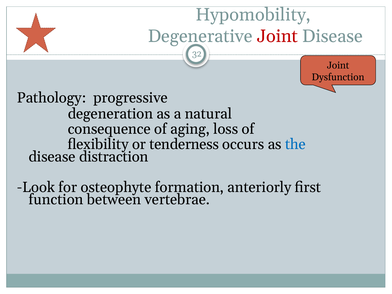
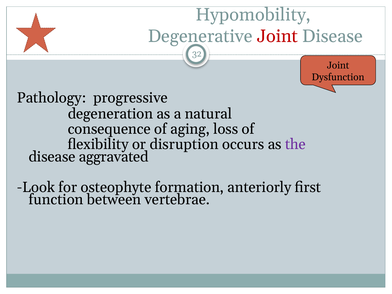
tenderness: tenderness -> disruption
the colour: blue -> purple
distraction: distraction -> aggravated
